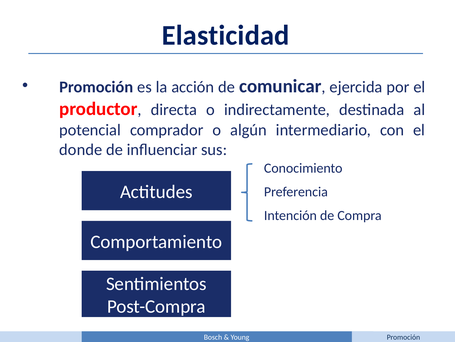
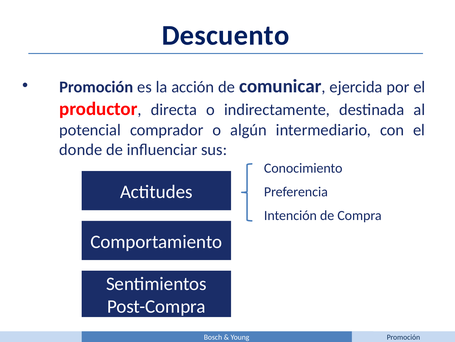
Elasticidad: Elasticidad -> Descuento
